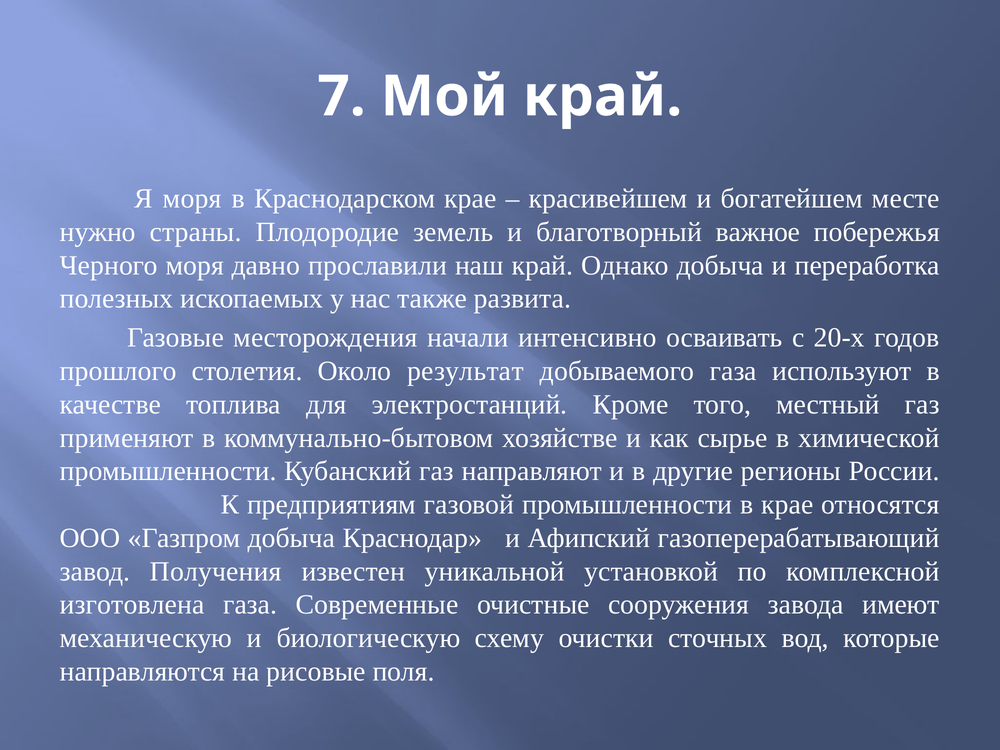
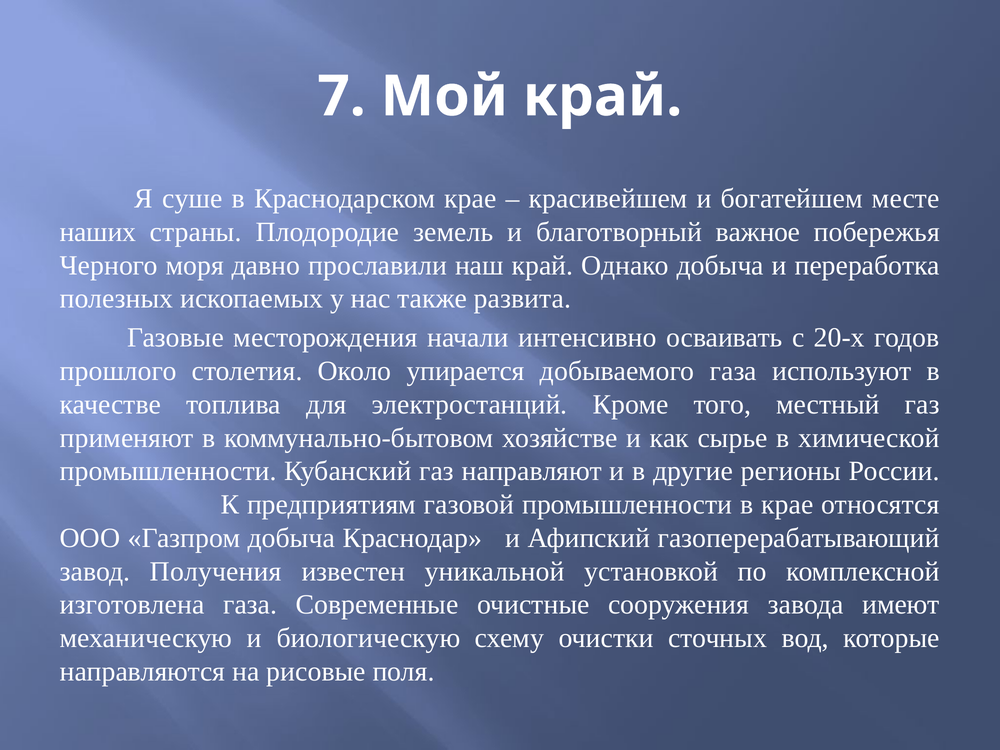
Я моря: моря -> суше
нужно: нужно -> наших
результат: результат -> упирается
